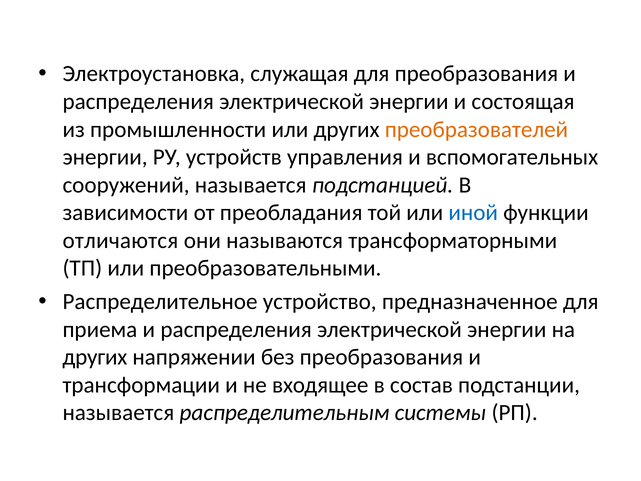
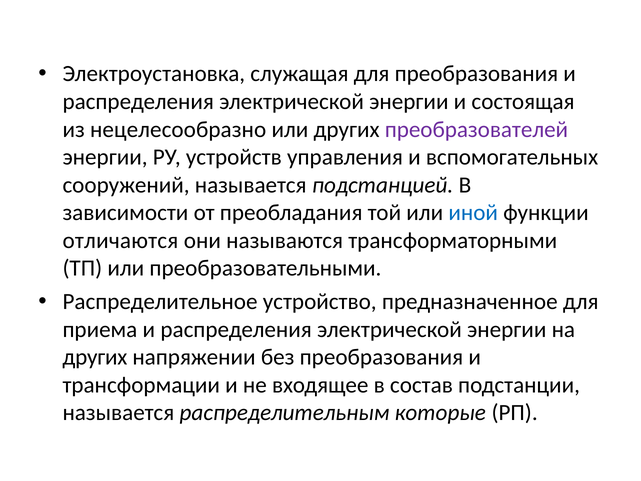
промышленности: промышленности -> нецелесообразно
преобразователей colour: orange -> purple
системы: системы -> которые
